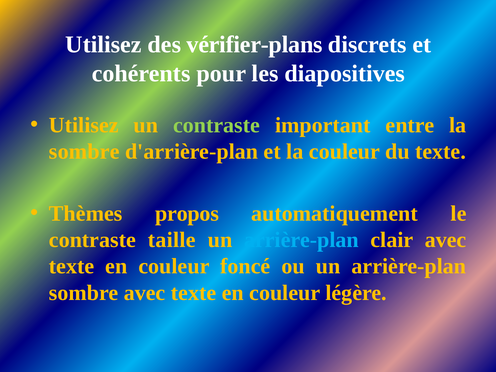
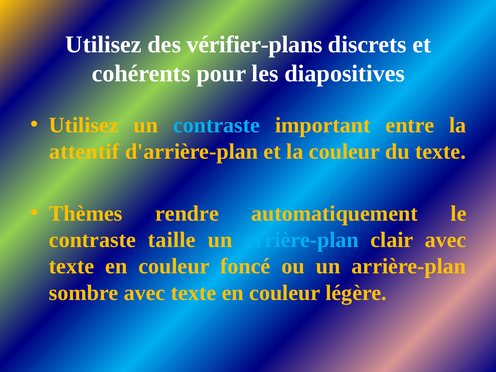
contraste at (217, 125) colour: light green -> light blue
sombre at (84, 152): sombre -> attentif
propos: propos -> rendre
